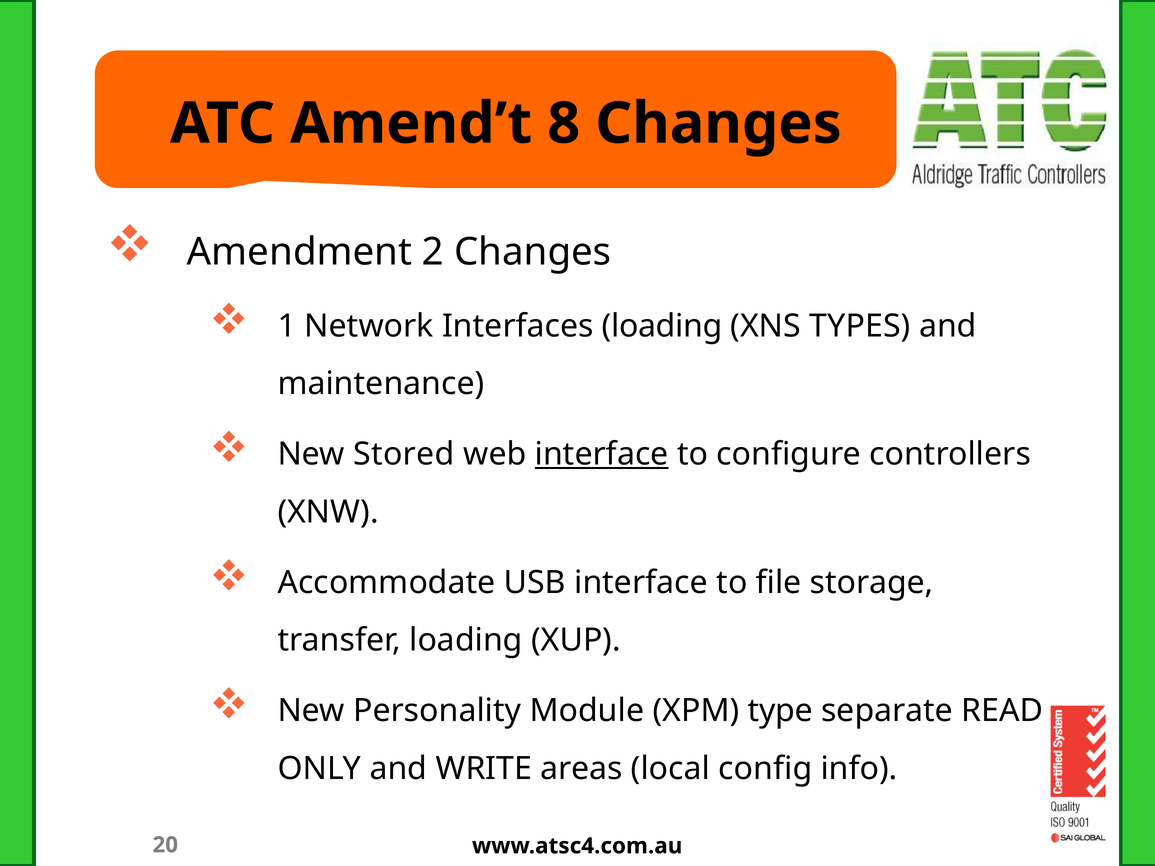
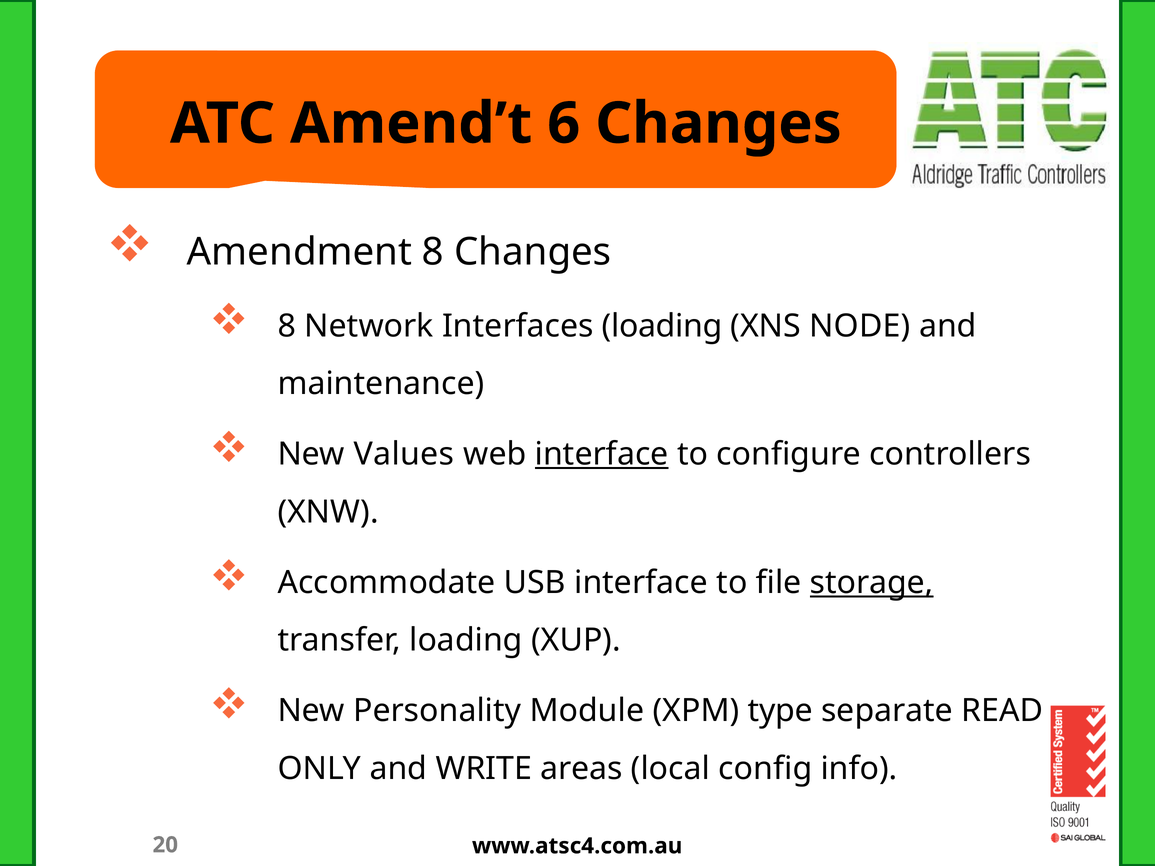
8: 8 -> 6
Amendment 2: 2 -> 8
1 at (287, 326): 1 -> 8
TYPES: TYPES -> NODE
Stored: Stored -> Values
storage underline: none -> present
